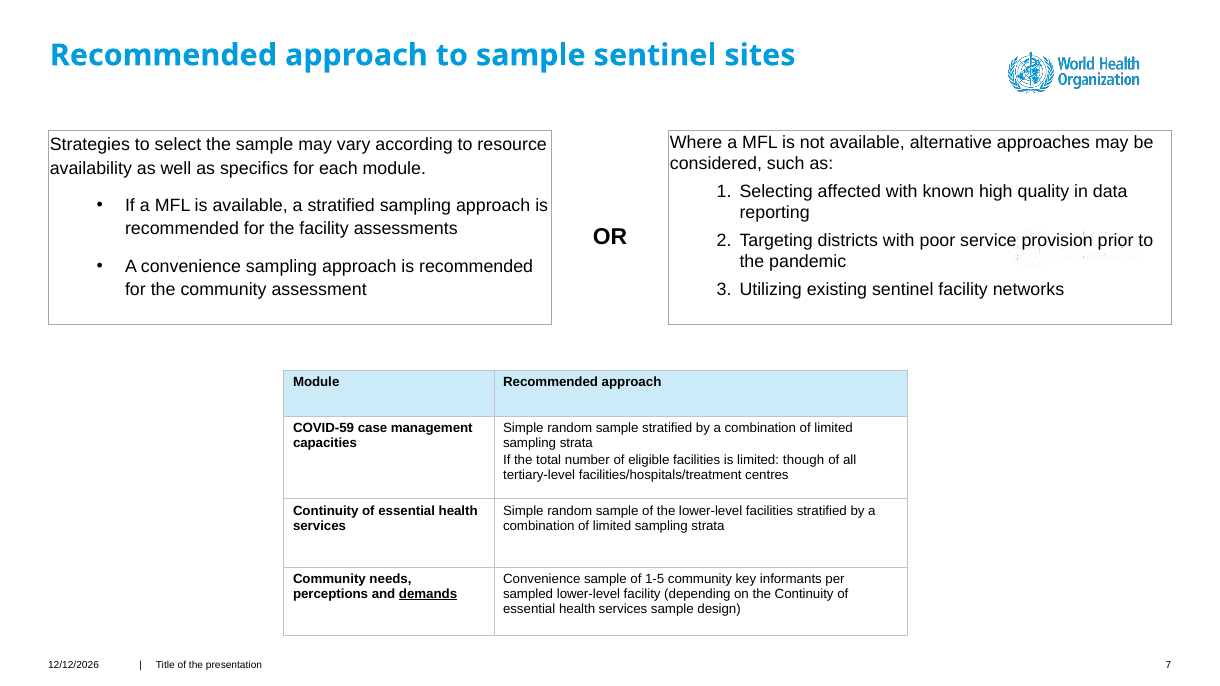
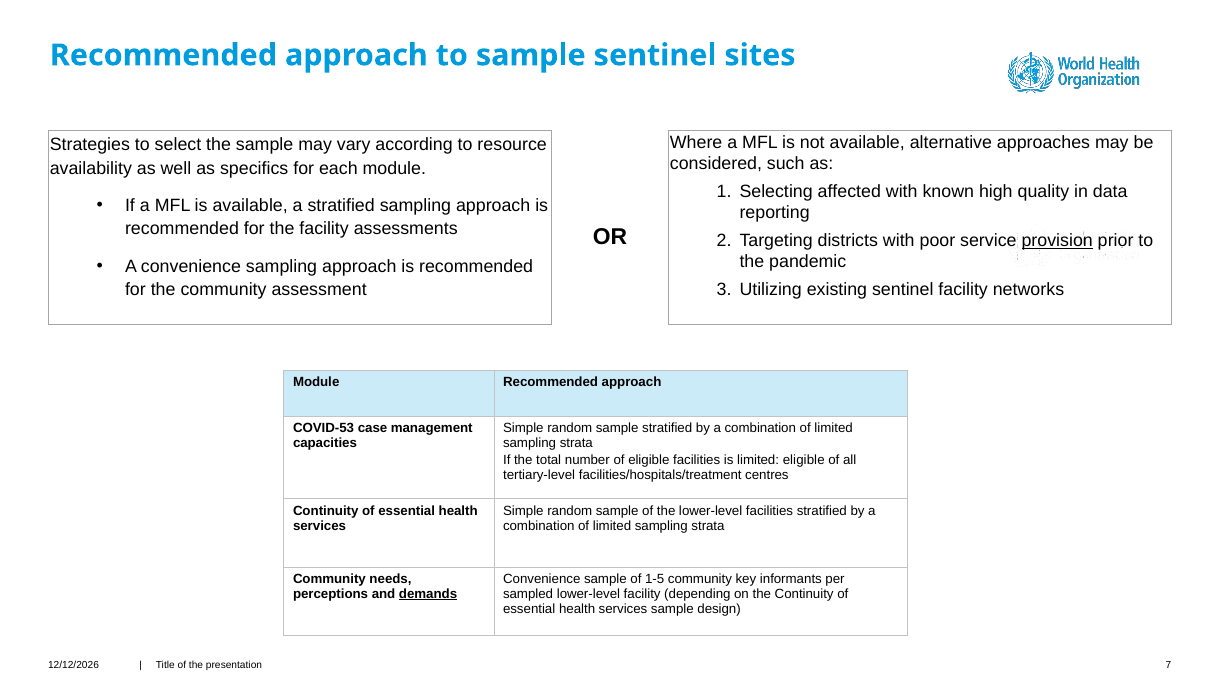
provision underline: none -> present
COVID-59: COVID-59 -> COVID-53
limited though: though -> eligible
